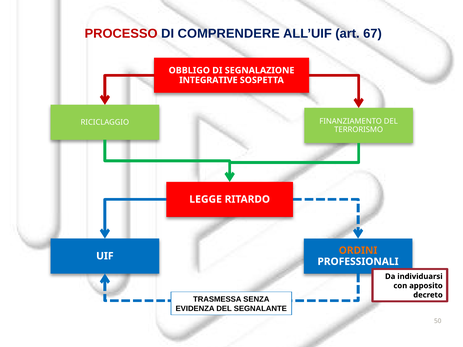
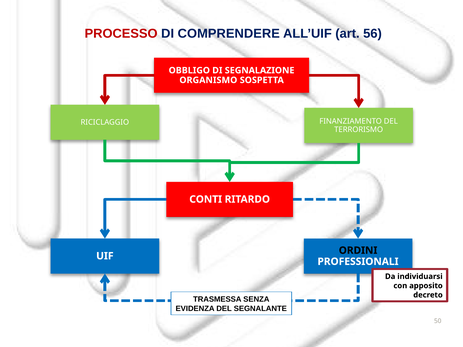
67: 67 -> 56
INTEGRATIVE: INTEGRATIVE -> ORGANISMO
LEGGE: LEGGE -> CONTI
ORDINI colour: orange -> black
